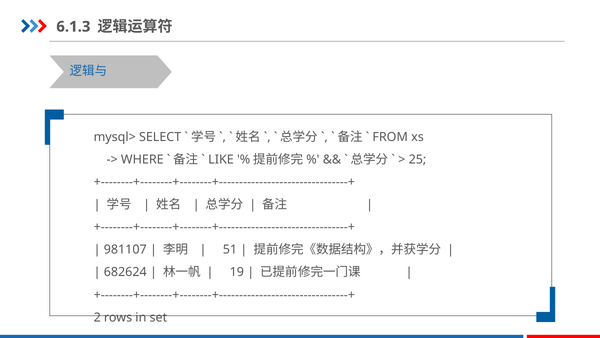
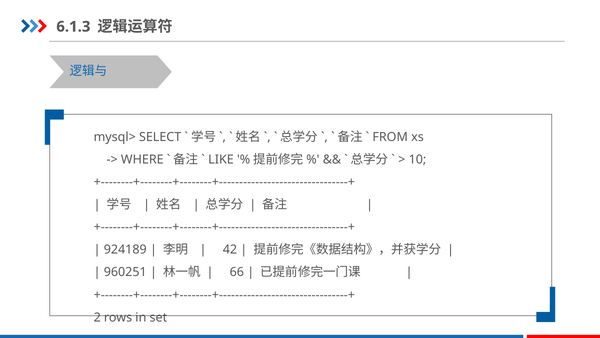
25: 25 -> 10
981107: 981107 -> 924189
51: 51 -> 42
682624: 682624 -> 960251
19: 19 -> 66
